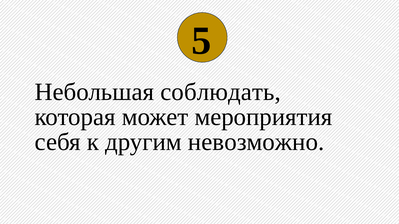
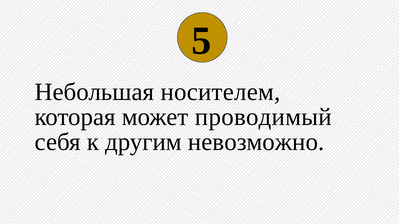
соблюдать: соблюдать -> носителем
мероприятия: мероприятия -> проводимый
